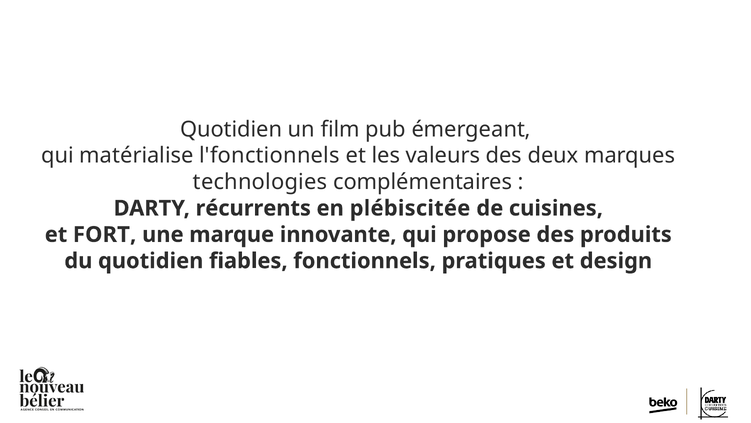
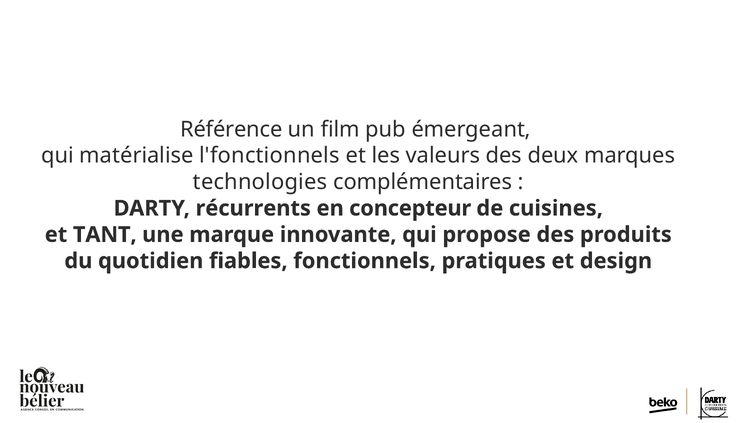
Quotidien at (231, 129): Quotidien -> Référence
plébiscitée: plébiscitée -> concepteur
FORT: FORT -> TANT
